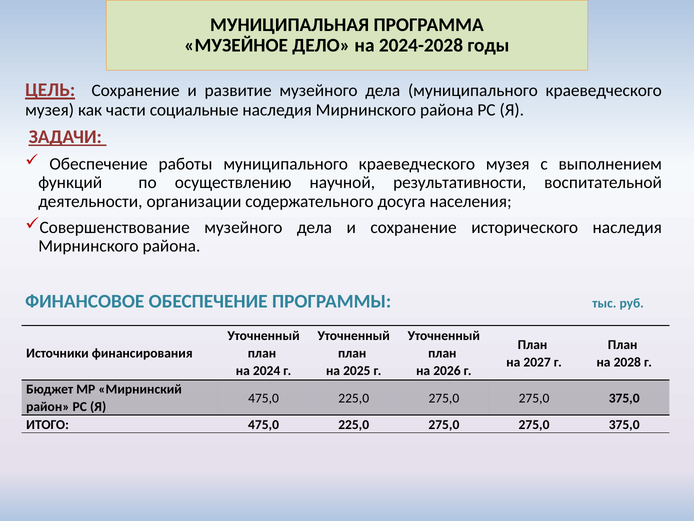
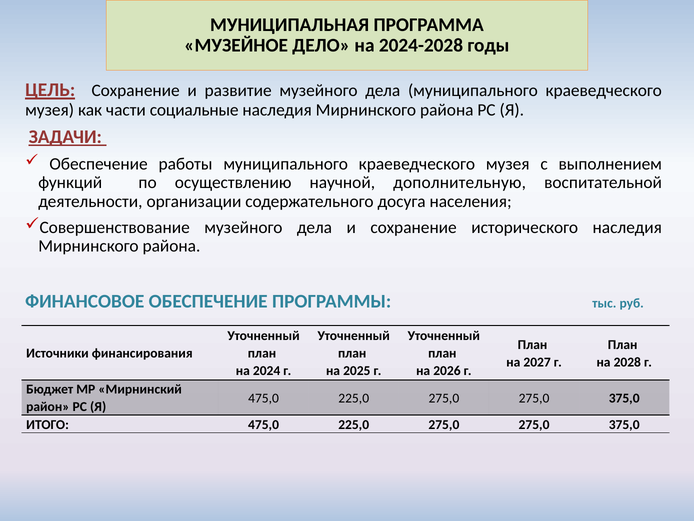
результативности: результативности -> дополнительную
